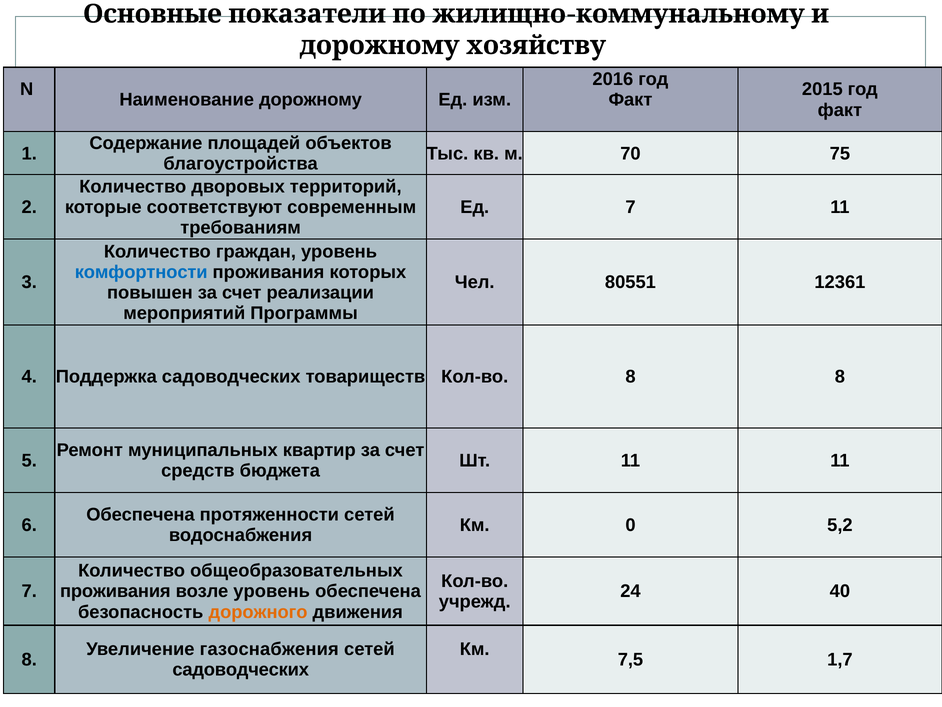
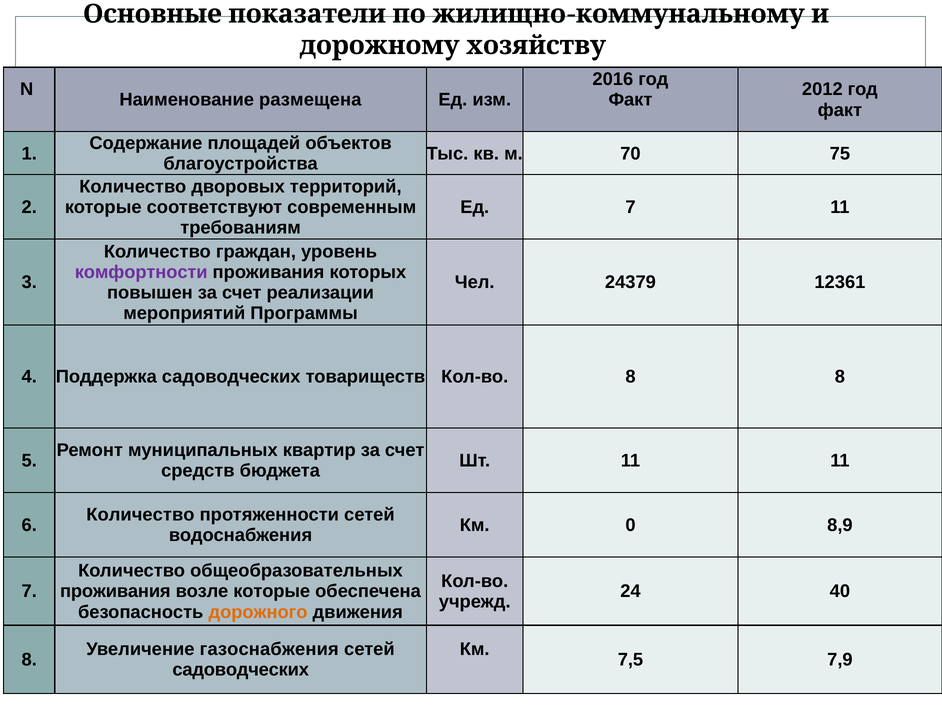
2015: 2015 -> 2012
Наименование дорожному: дорожному -> размещена
комфортности colour: blue -> purple
80551: 80551 -> 24379
Обеспечена at (140, 514): Обеспечена -> Количество
5,2: 5,2 -> 8,9
возле уровень: уровень -> которые
1,7: 1,7 -> 7,9
